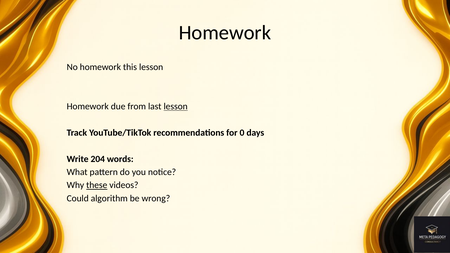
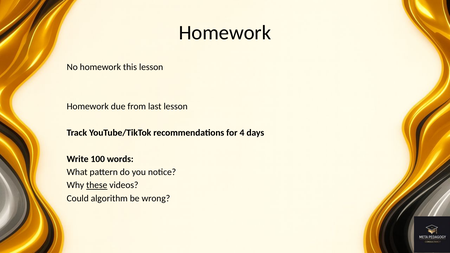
lesson at (176, 106) underline: present -> none
0: 0 -> 4
204: 204 -> 100
